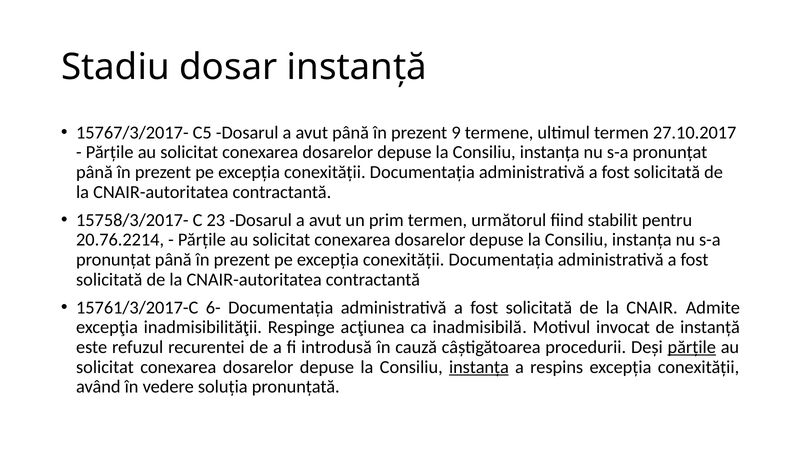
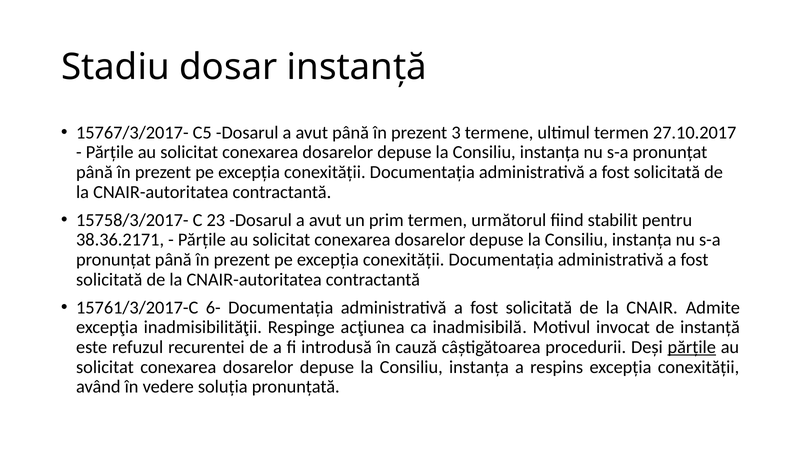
9: 9 -> 3
20.76.2214: 20.76.2214 -> 38.36.2171
instanța at (479, 367) underline: present -> none
